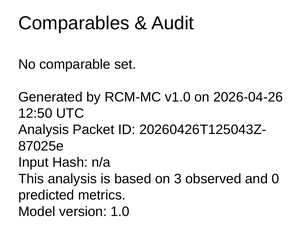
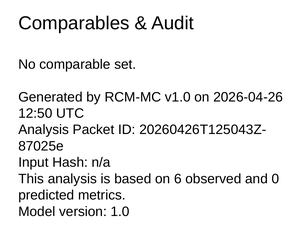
3: 3 -> 6
